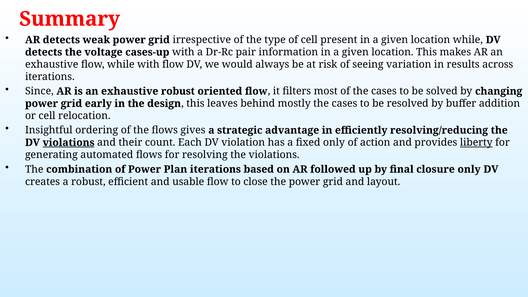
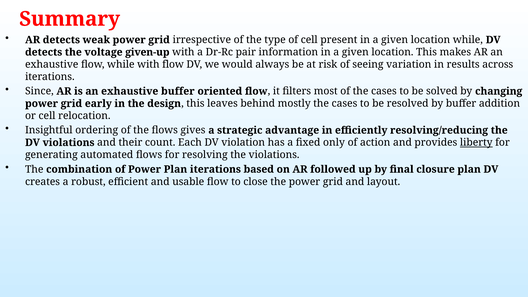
cases-up: cases-up -> given-up
exhaustive robust: robust -> buffer
violations at (69, 143) underline: present -> none
closure only: only -> plan
